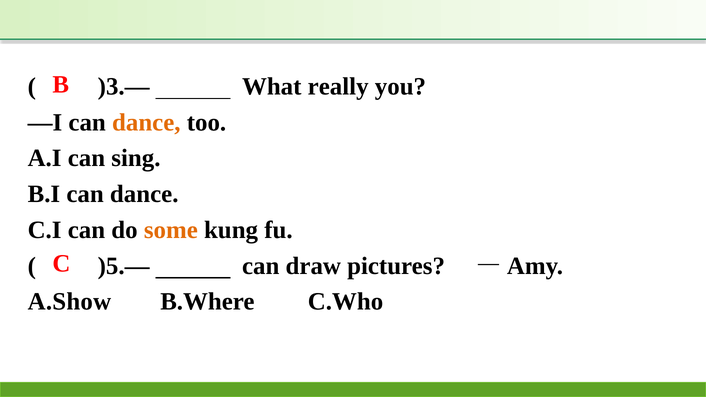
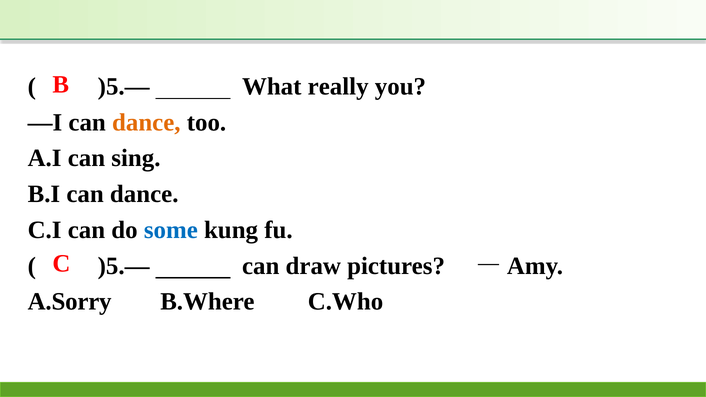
)3.— at (124, 87): )3.— -> )5.—
some colour: orange -> blue
A.Show: A.Show -> A.Sorry
